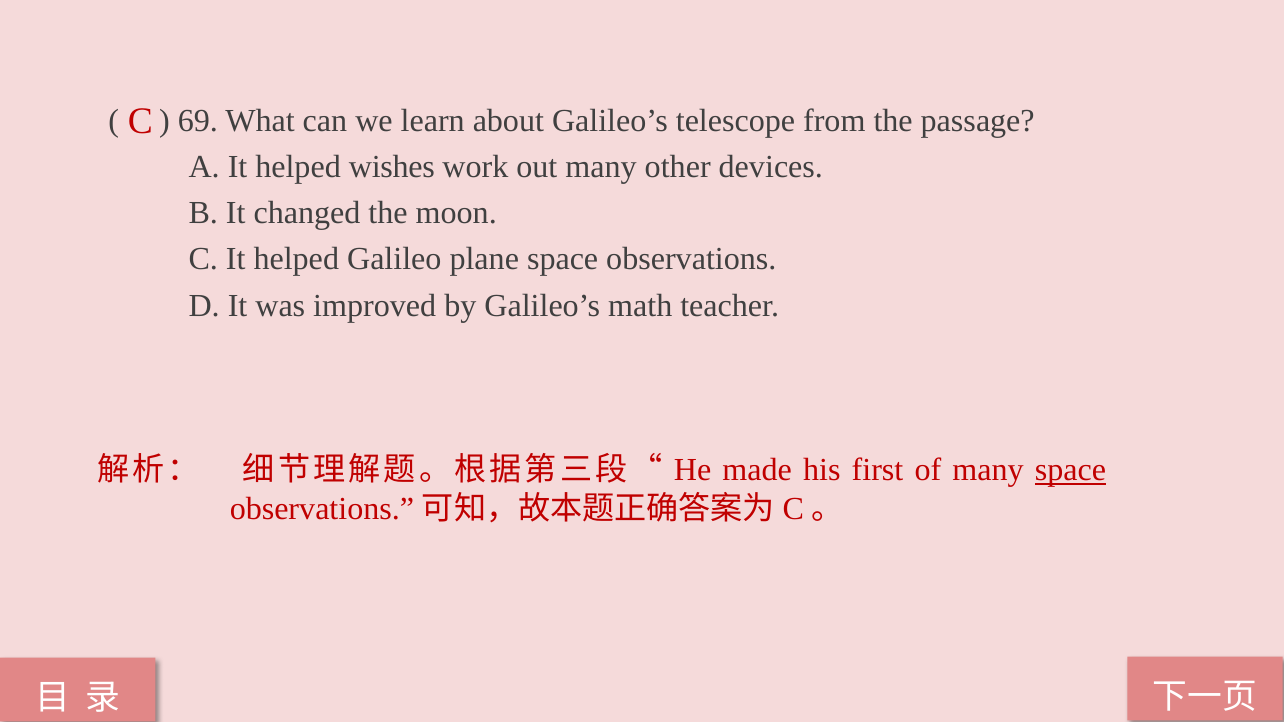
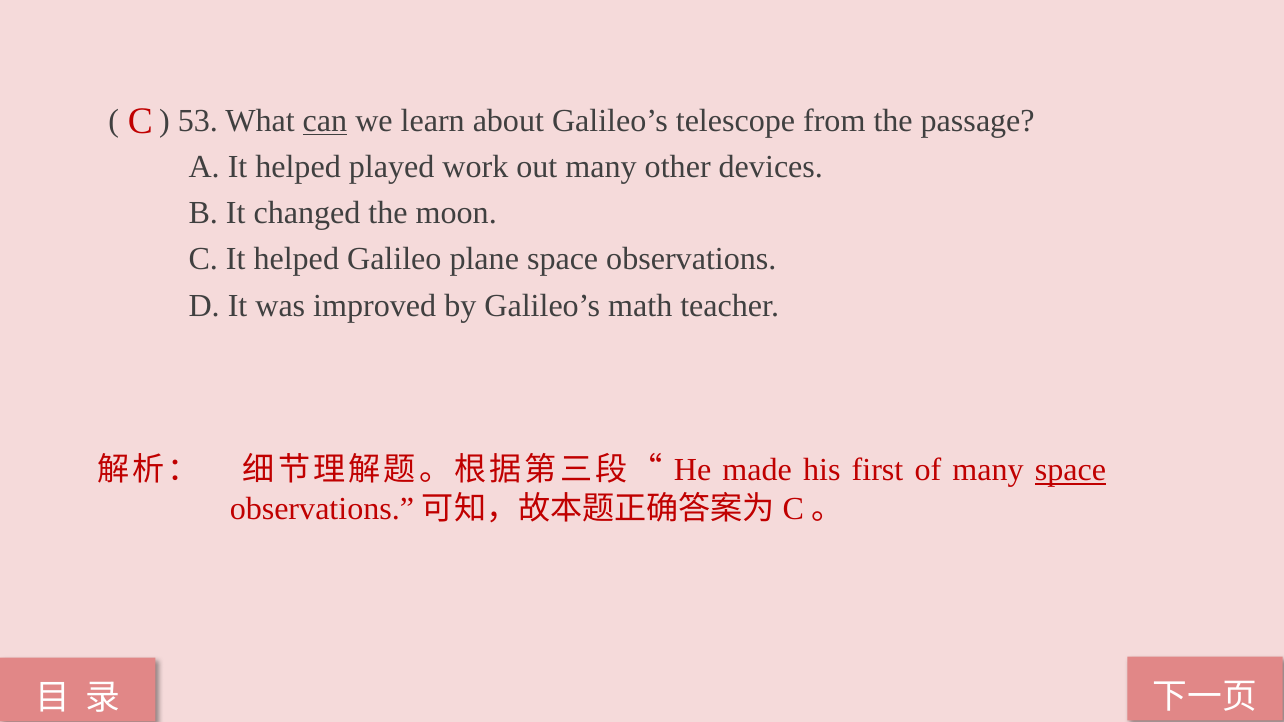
69: 69 -> 53
can underline: none -> present
wishes: wishes -> played
